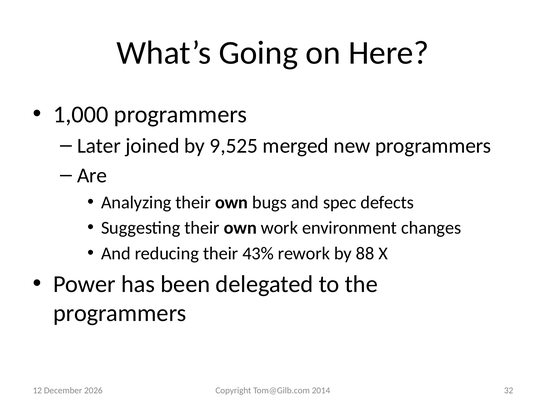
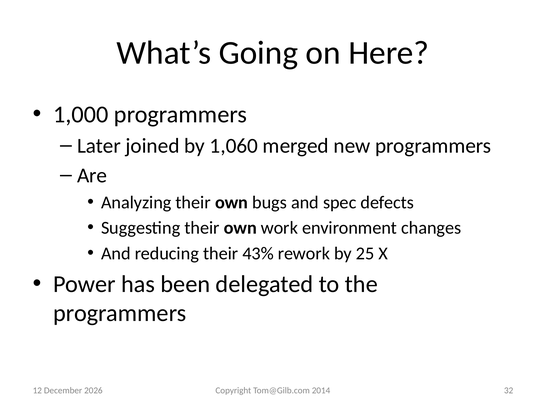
9,525: 9,525 -> 1,060
88: 88 -> 25
